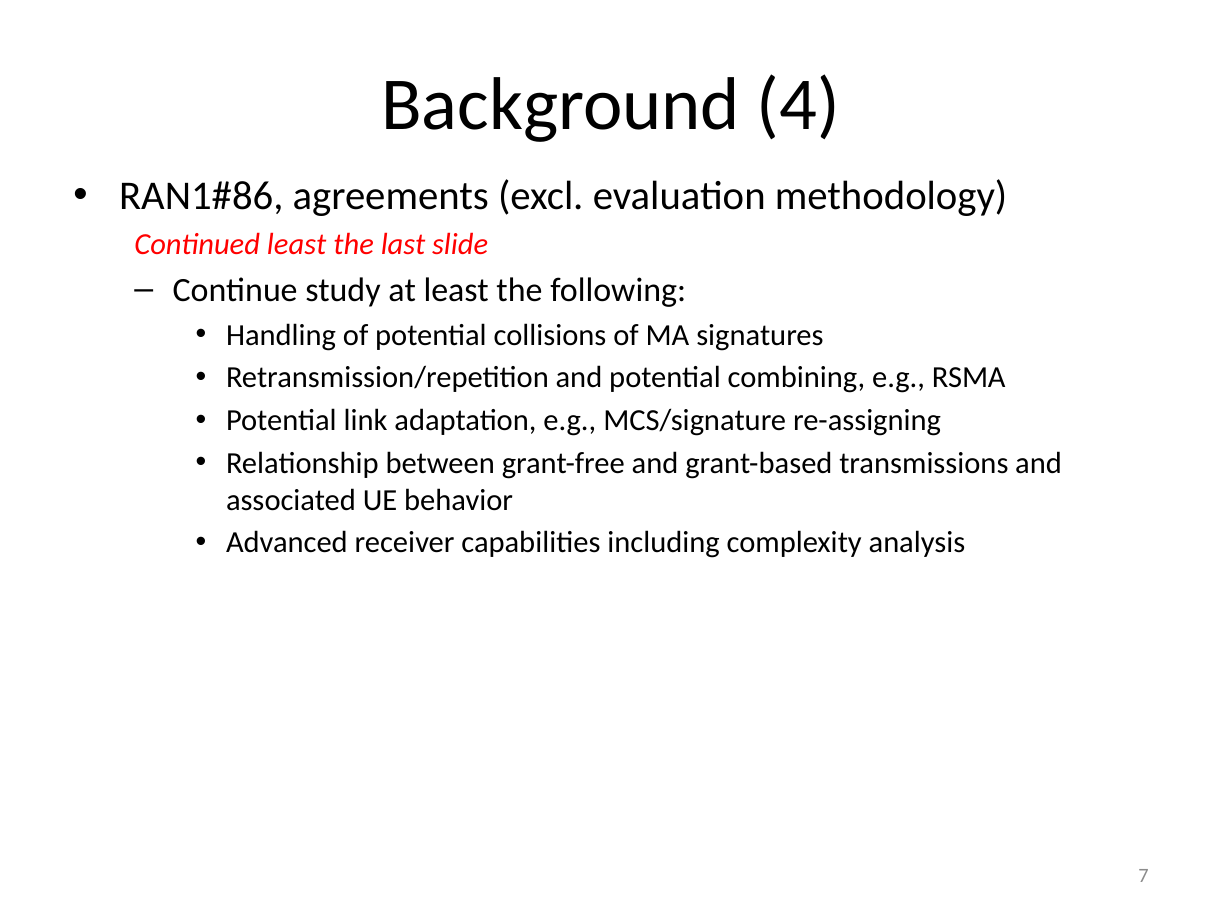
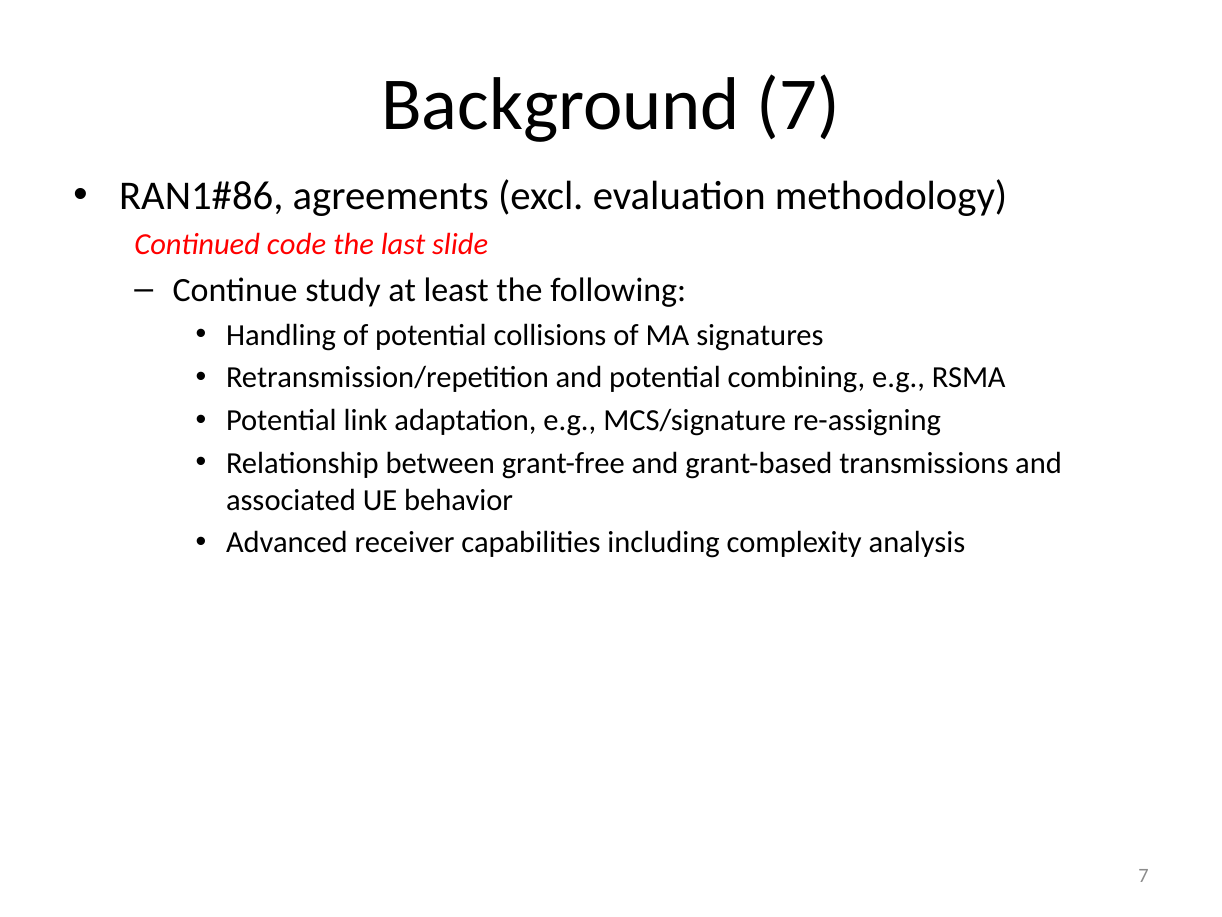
Background 4: 4 -> 7
Continued least: least -> code
